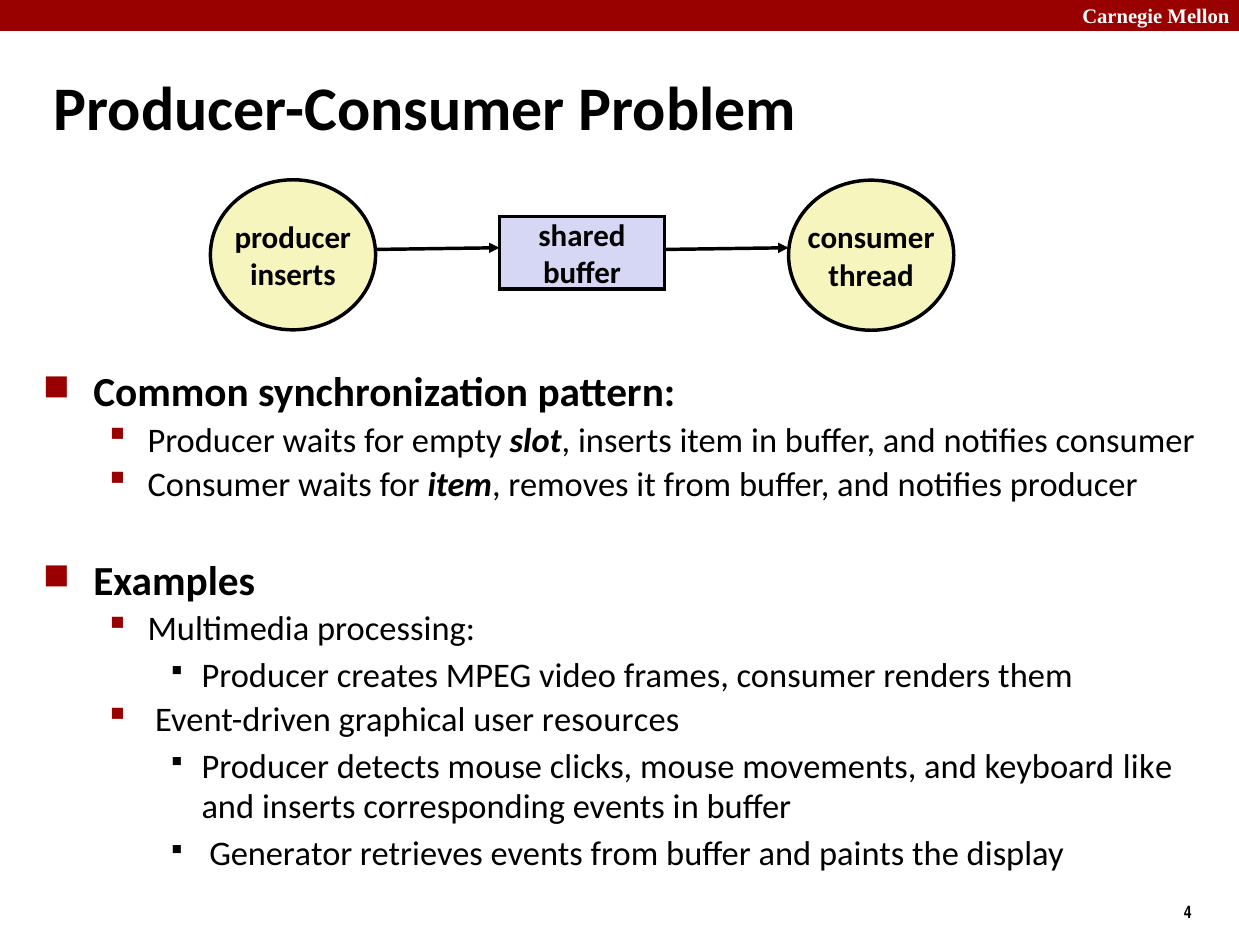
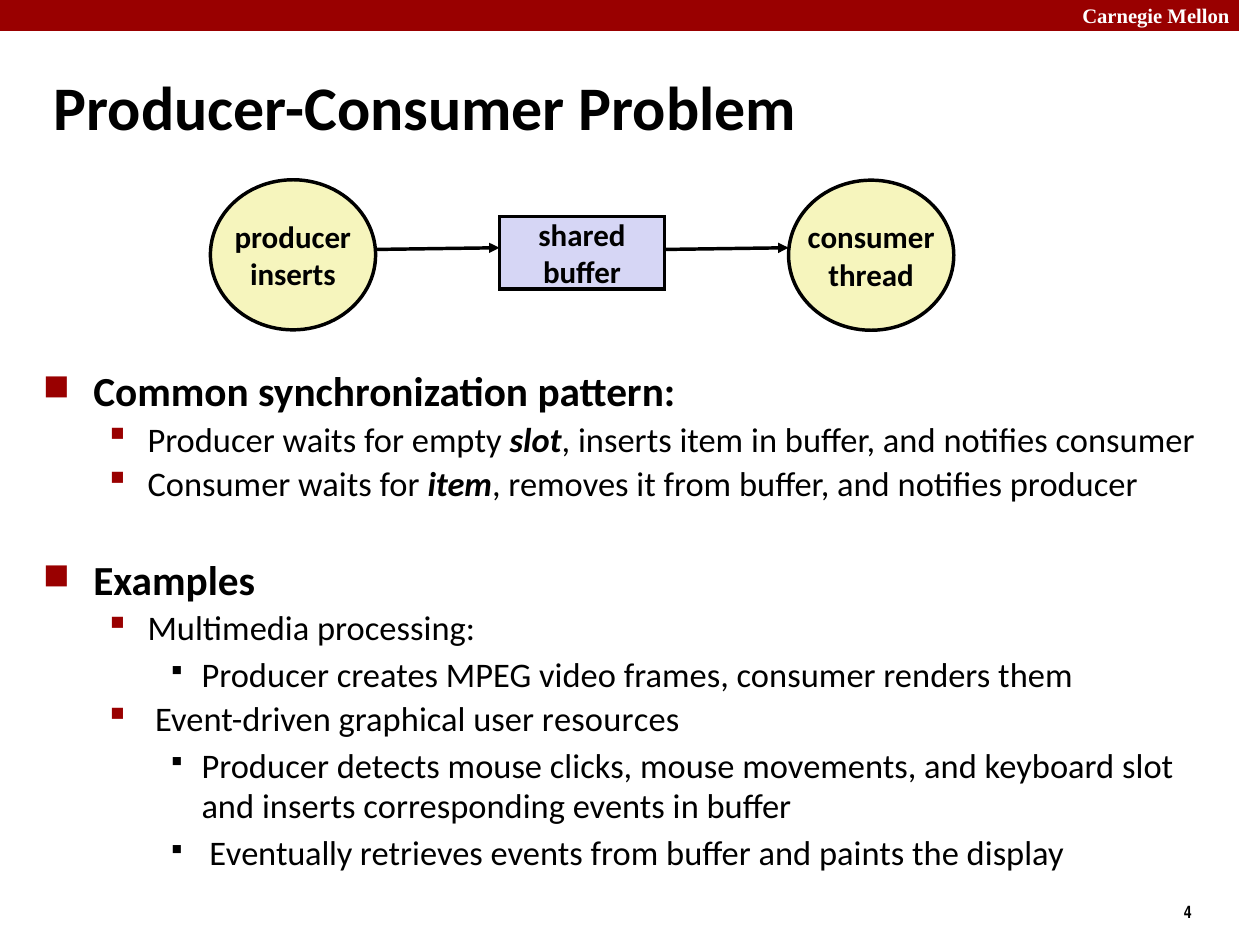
keyboard like: like -> slot
Generator: Generator -> Eventually
